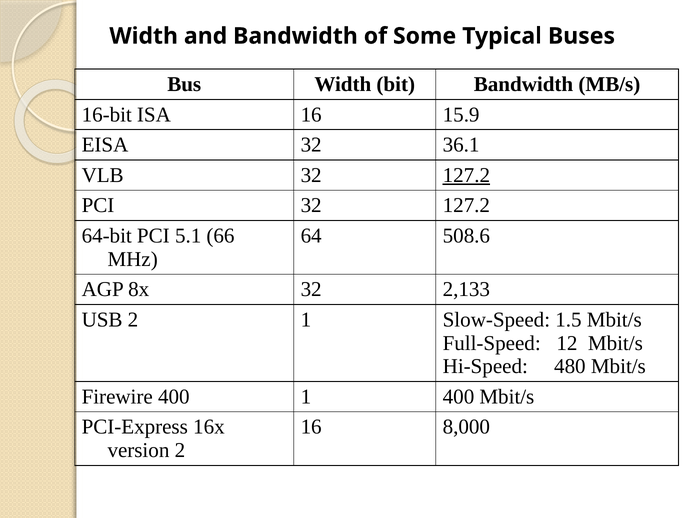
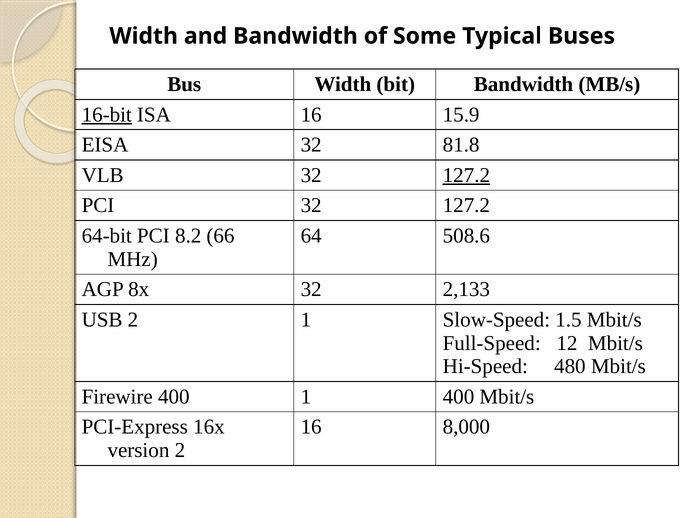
16-bit underline: none -> present
36.1: 36.1 -> 81.8
5.1: 5.1 -> 8.2
